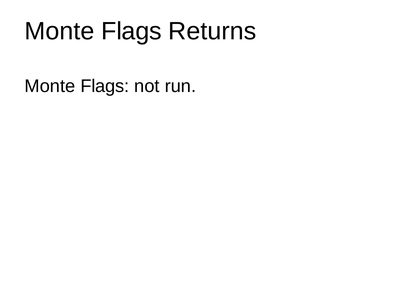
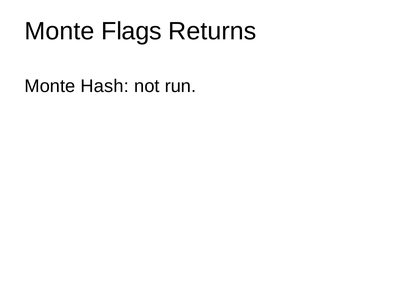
Flags at (105, 86): Flags -> Hash
